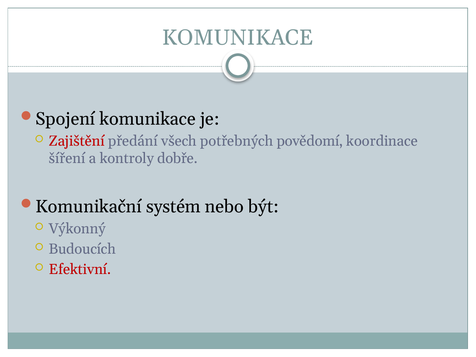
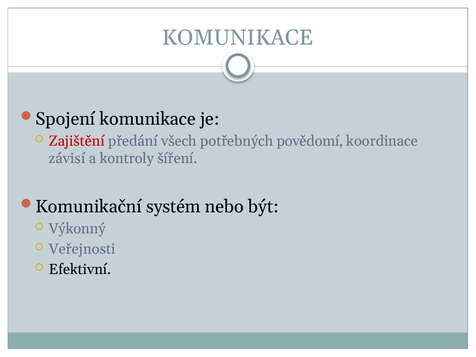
šíření: šíření -> závisí
dobře: dobře -> šíření
Budoucích: Budoucích -> Veřejnosti
Efektivní colour: red -> black
